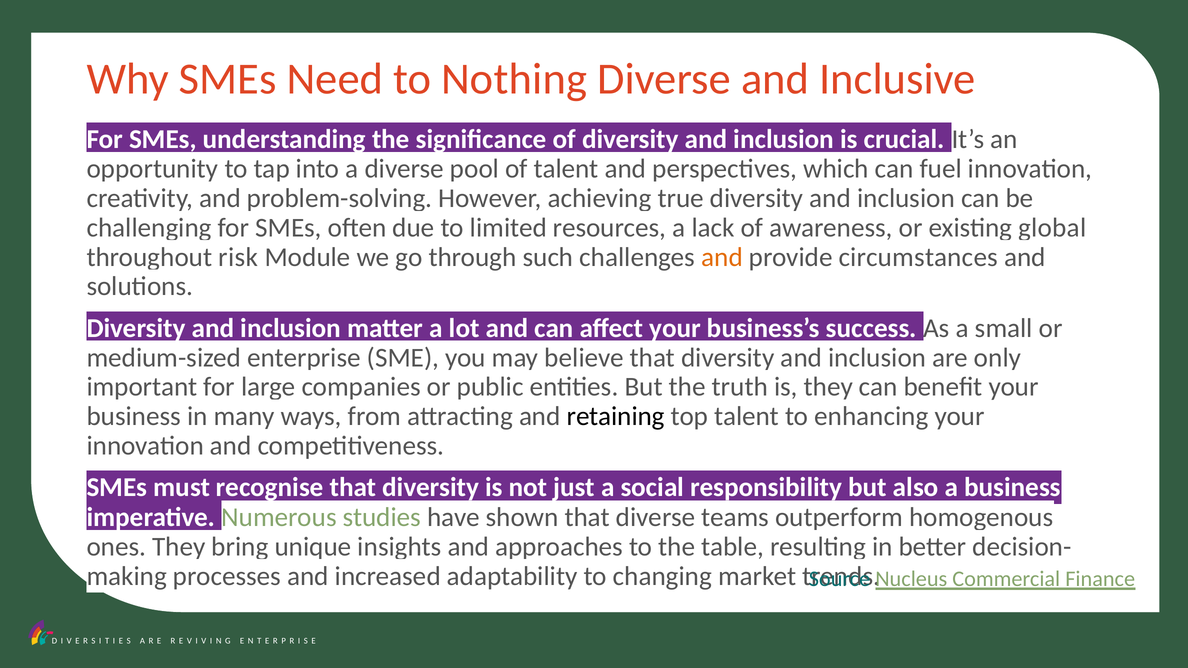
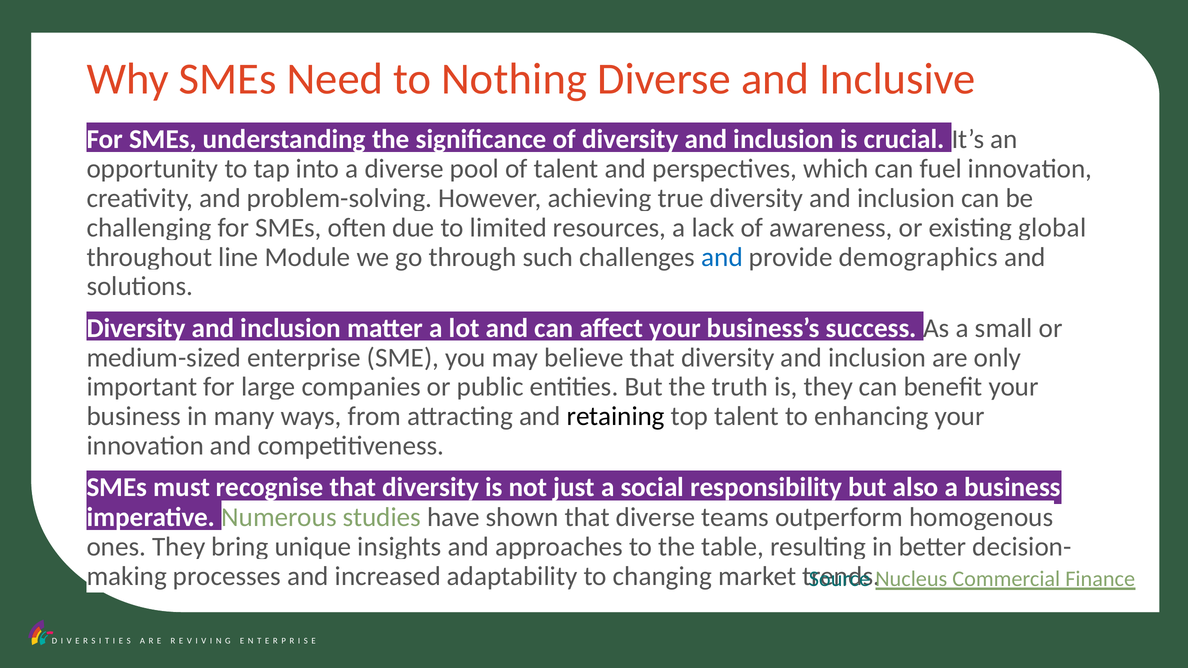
risk: risk -> line
and at (722, 257) colour: orange -> blue
circumstances: circumstances -> demographics
